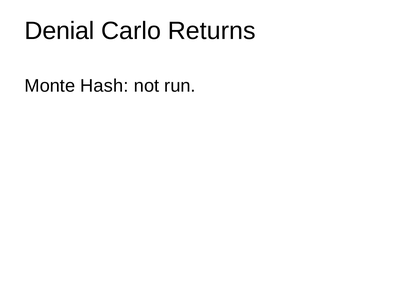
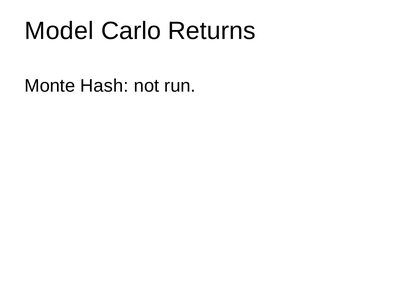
Denial: Denial -> Model
